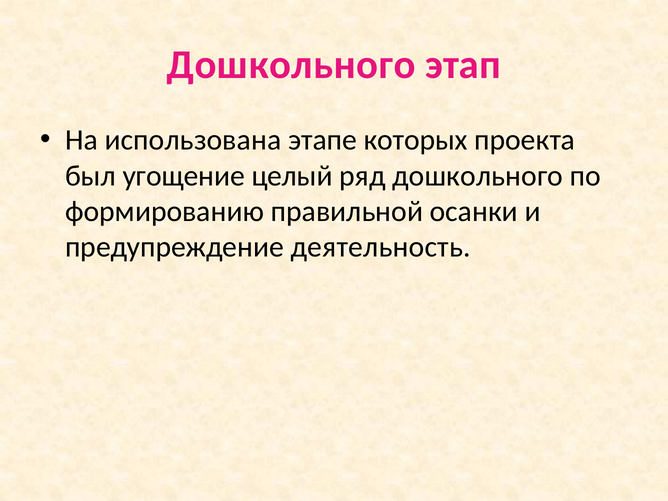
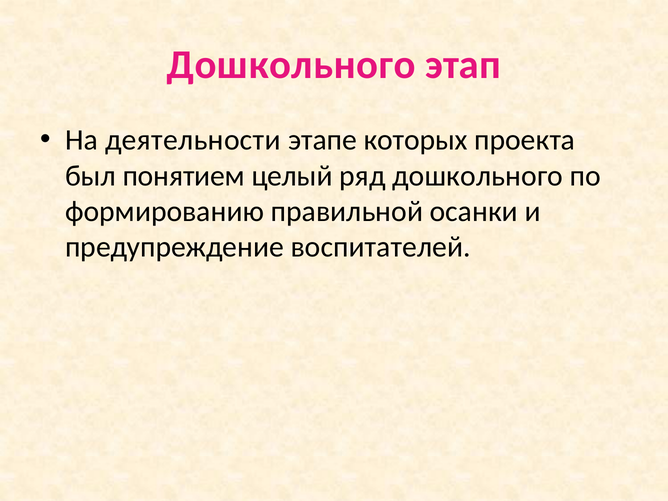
использована: использована -> деятельности
угощение: угощение -> понятием
деятельность: деятельность -> воспитателей
